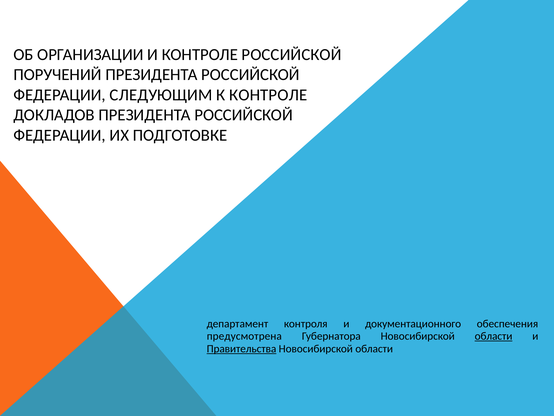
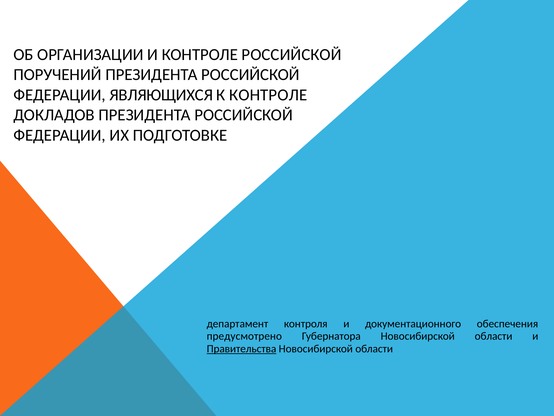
СЛЕДУЮЩИМ: СЛЕДУЮЩИМ -> ЯВЛЯЮЩИХСЯ
предусмотрена: предусмотрена -> предусмотрено
области at (494, 336) underline: present -> none
